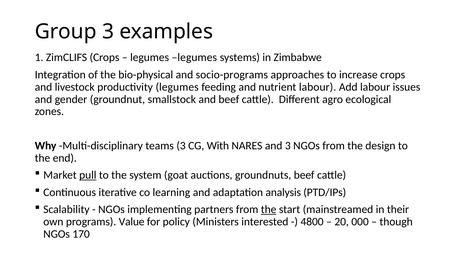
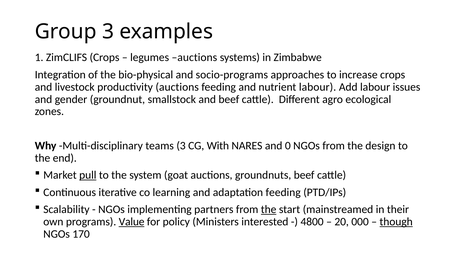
legumes legumes: legumes -> auctions
productivity legumes: legumes -> auctions
and 3: 3 -> 0
adaptation analysis: analysis -> feeding
Value underline: none -> present
though underline: none -> present
